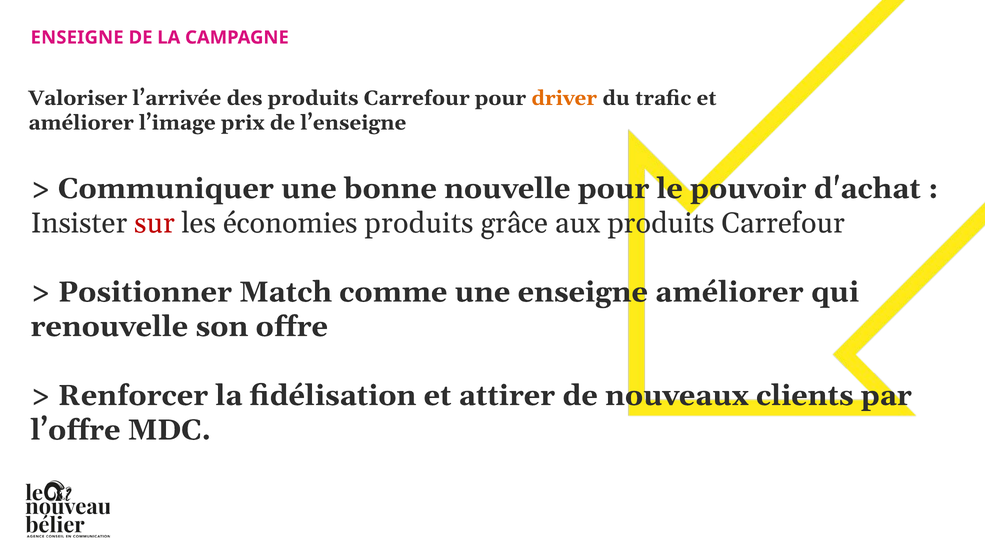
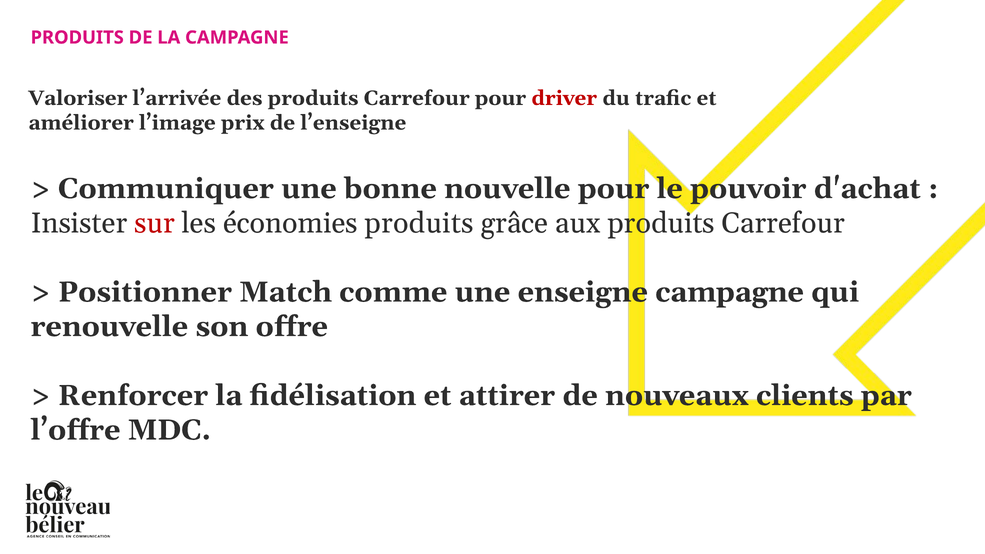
ENSEIGNE at (77, 38): ENSEIGNE -> PRODUITS
driver colour: orange -> red
enseigne améliorer: améliorer -> campagne
